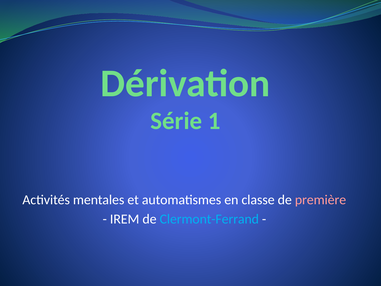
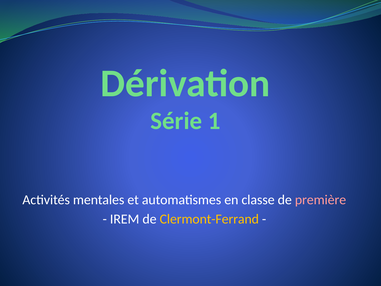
Clermont-Ferrand colour: light blue -> yellow
